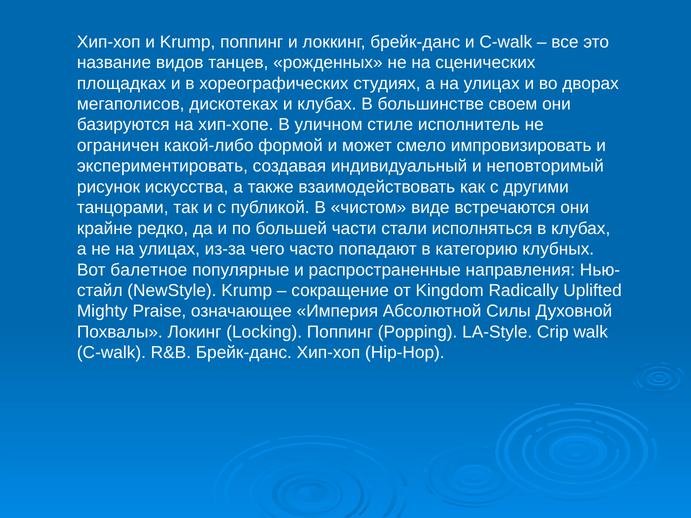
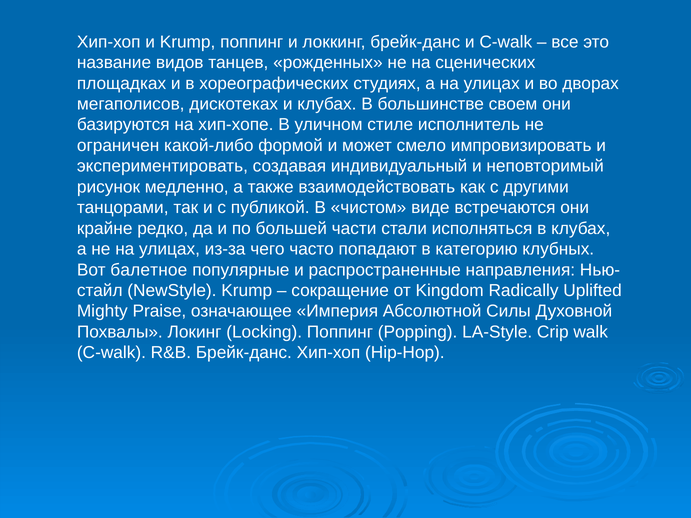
искусства: искусства -> медленно
